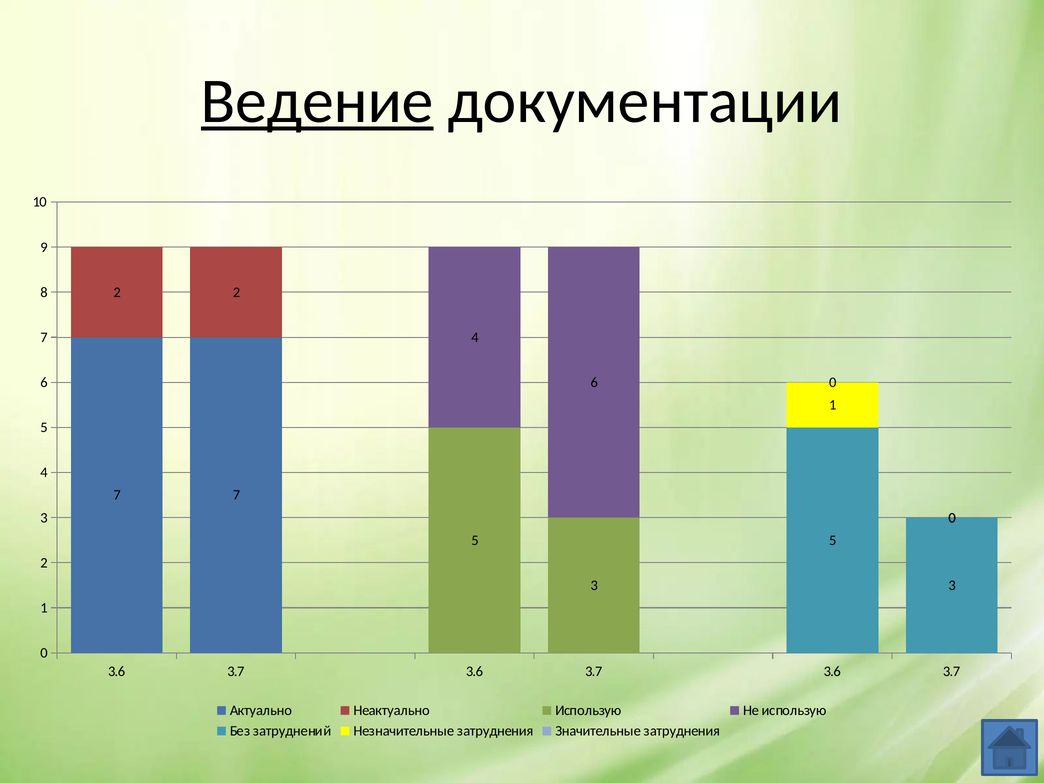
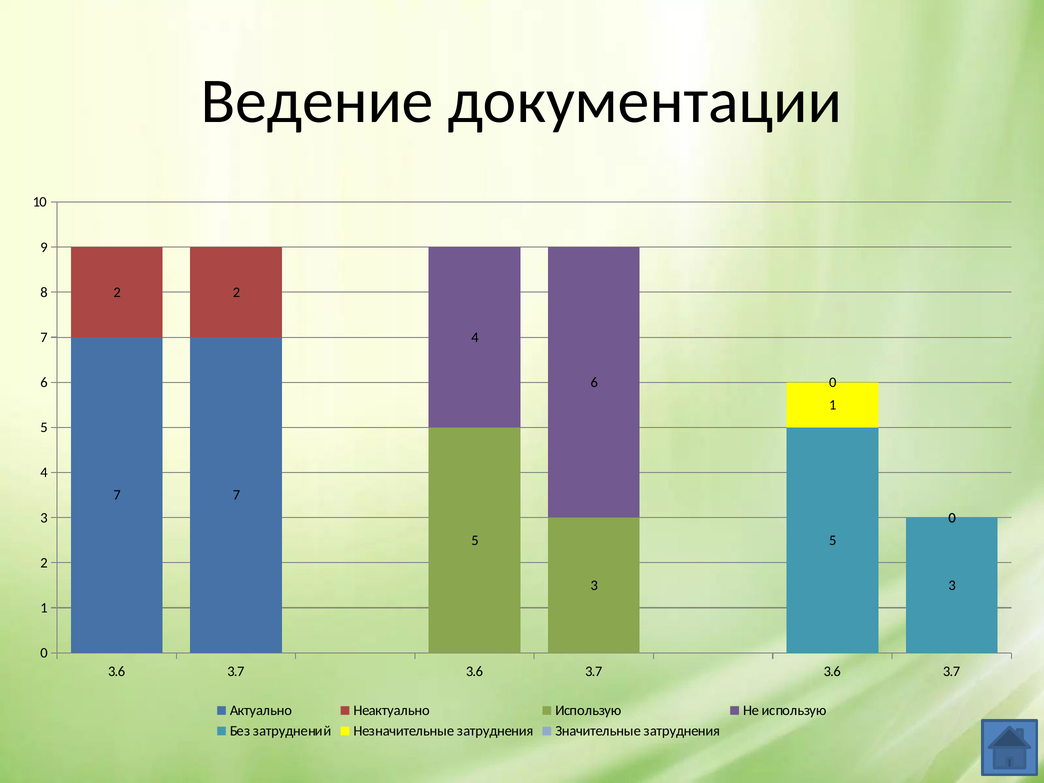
Ведение underline: present -> none
